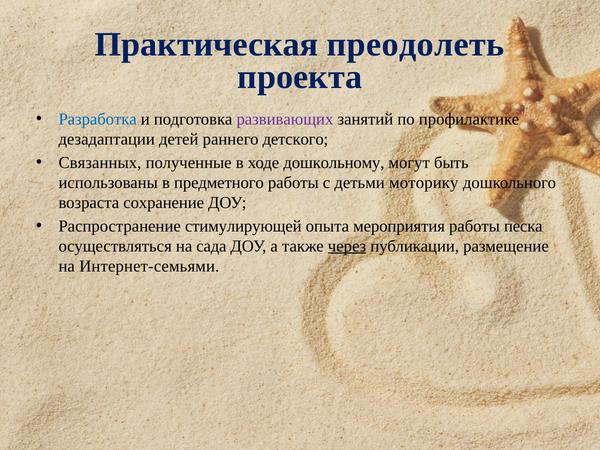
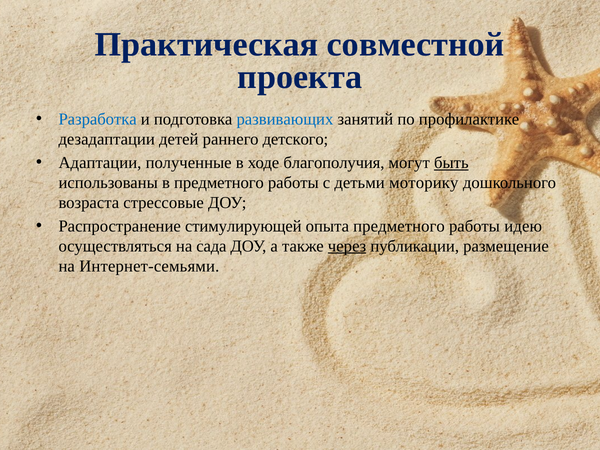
преодолеть: преодолеть -> совместной
развивающих colour: purple -> blue
Связанных: Связанных -> Адаптации
дошкольному: дошкольному -> благополучия
быть underline: none -> present
сохранение: сохранение -> стрессовые
опыта мероприятия: мероприятия -> предметного
песка: песка -> идею
